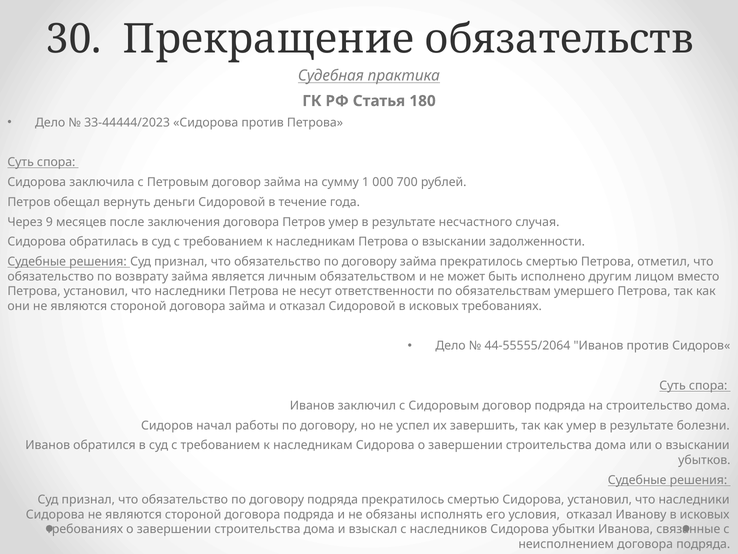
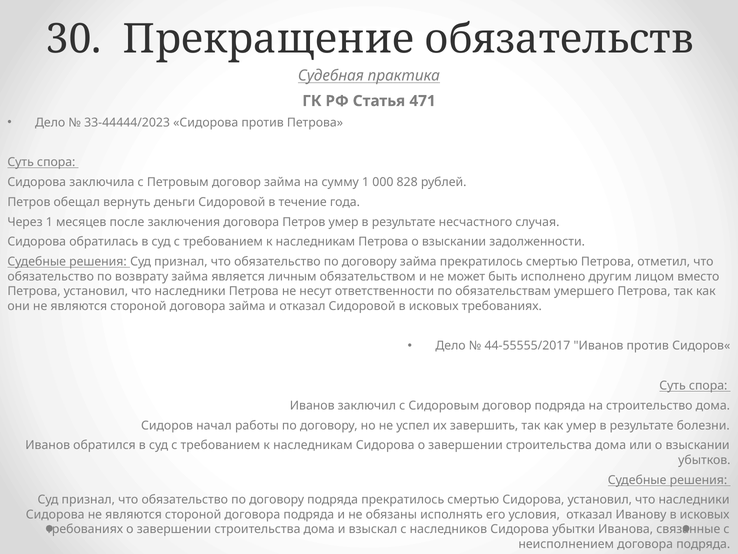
180: 180 -> 471
700: 700 -> 828
Через 9: 9 -> 1
44-55555/2064: 44-55555/2064 -> 44-55555/2017
